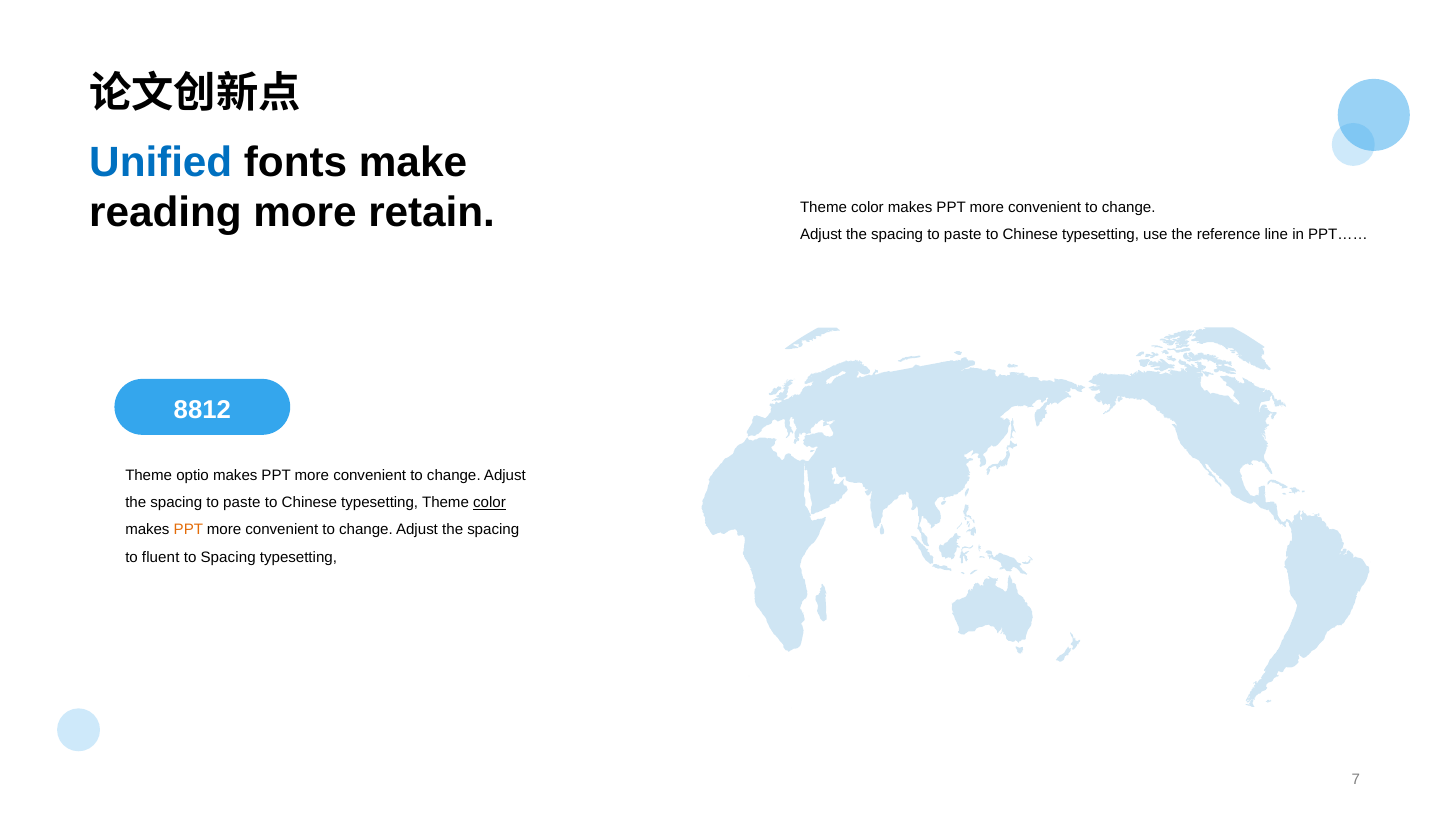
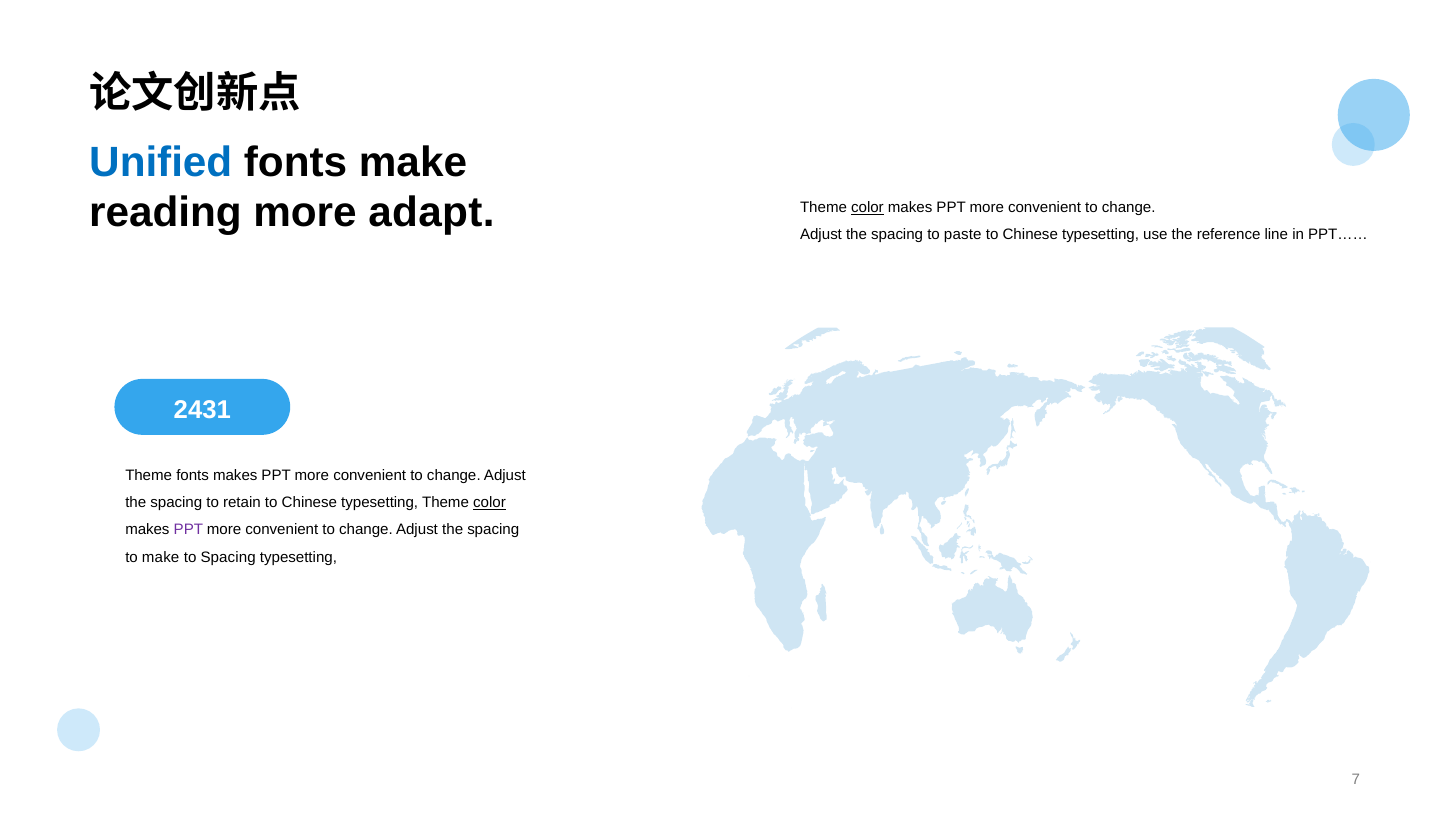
retain: retain -> adapt
color at (867, 208) underline: none -> present
8812: 8812 -> 2431
Theme optio: optio -> fonts
paste at (242, 503): paste -> retain
PPT at (188, 530) colour: orange -> purple
to fluent: fluent -> make
